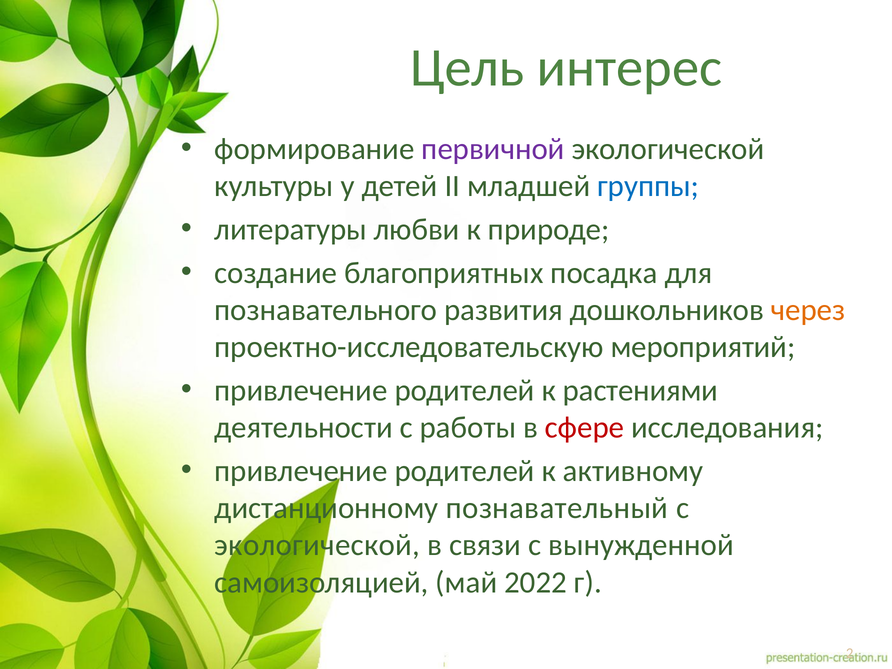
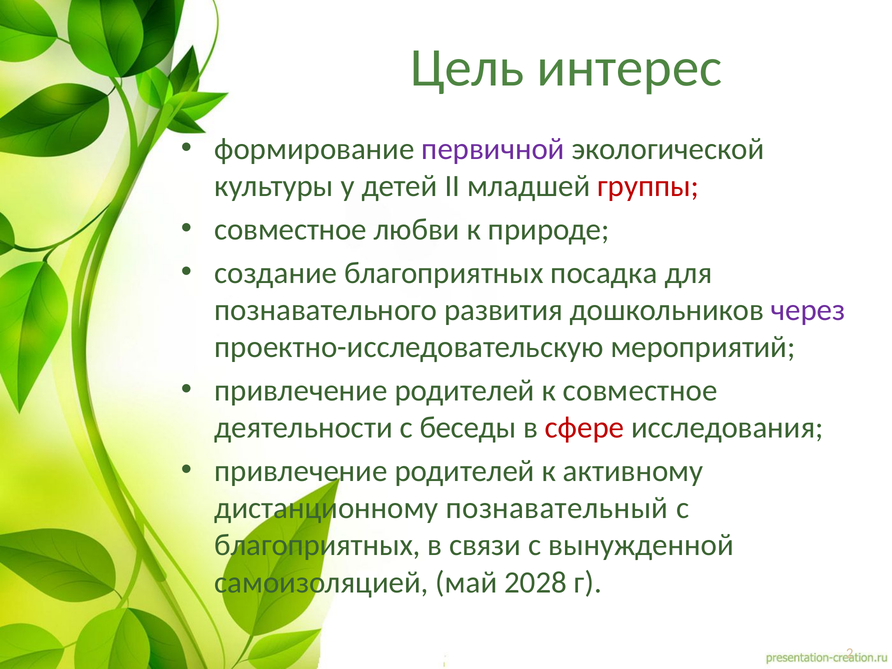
группы colour: blue -> red
литературы at (291, 229): литературы -> совместное
через colour: orange -> purple
к растениями: растениями -> совместное
работы: работы -> беседы
экологической at (317, 545): экологической -> благоприятных
2022: 2022 -> 2028
